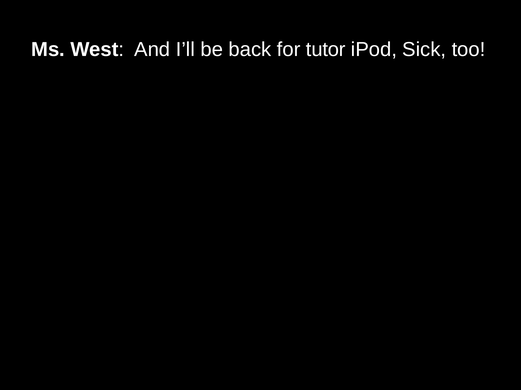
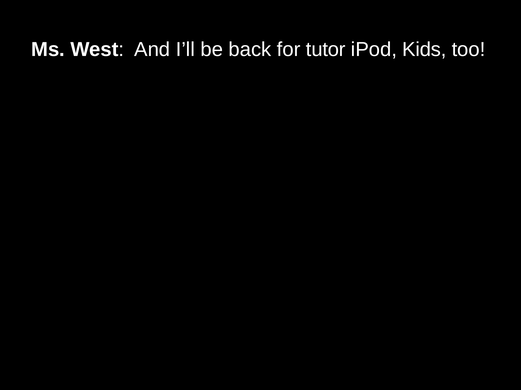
Sick: Sick -> Kids
